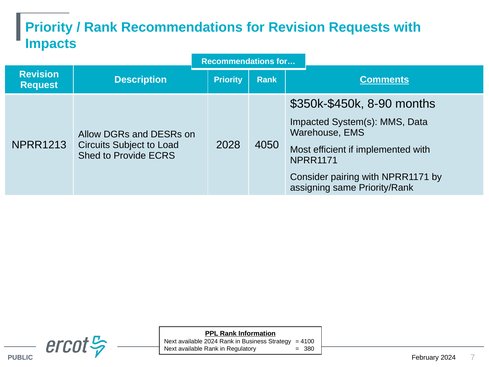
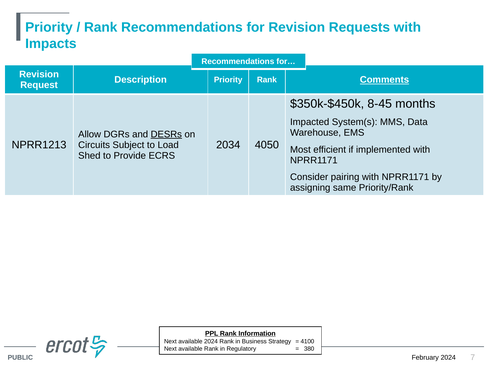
8-90: 8-90 -> 8-45
DESRs underline: none -> present
2028: 2028 -> 2034
